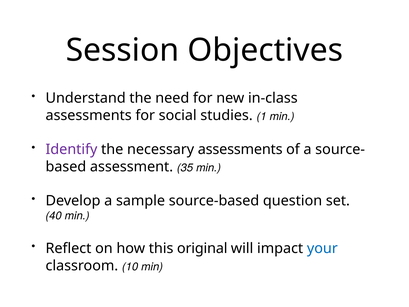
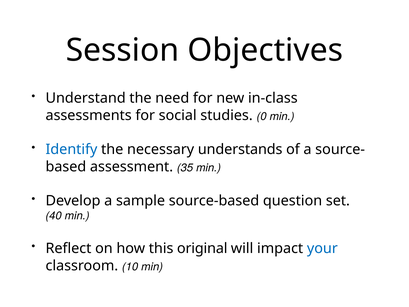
1: 1 -> 0
Identify colour: purple -> blue
necessary assessments: assessments -> understands
